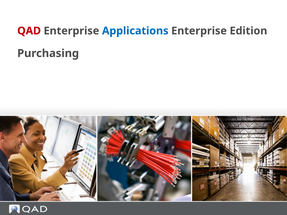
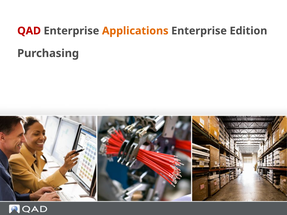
Applications colour: blue -> orange
